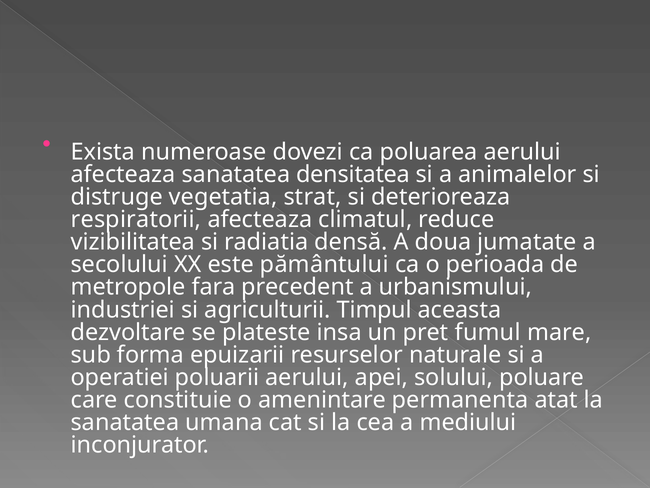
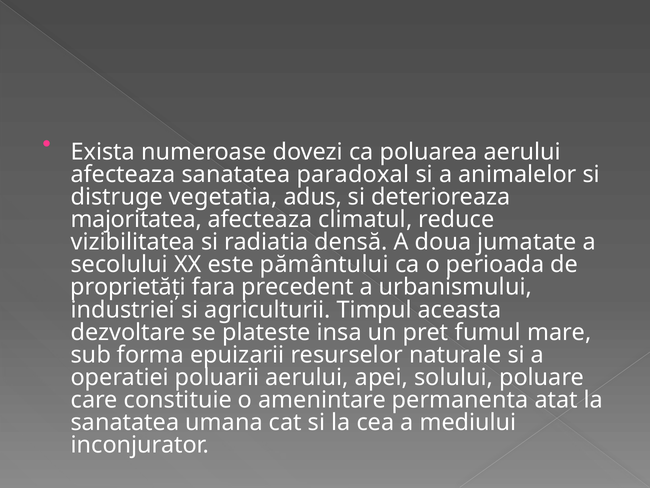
densitatea: densitatea -> paradoxal
strat: strat -> adus
respiratorii: respiratorii -> majoritatea
metropole: metropole -> proprietăți
